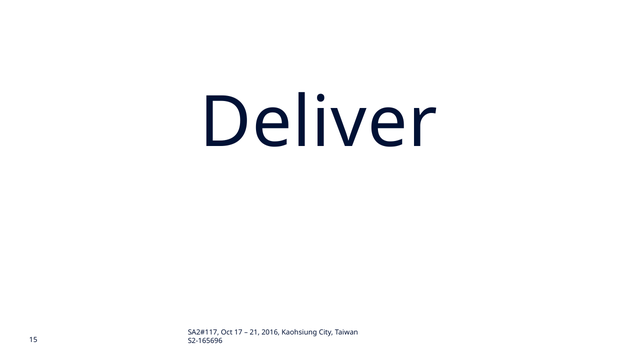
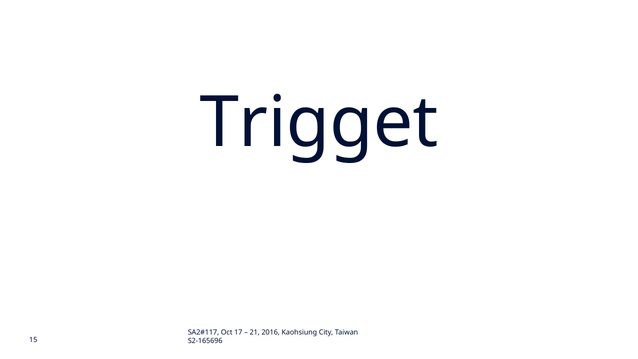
Deliver: Deliver -> Trigget
